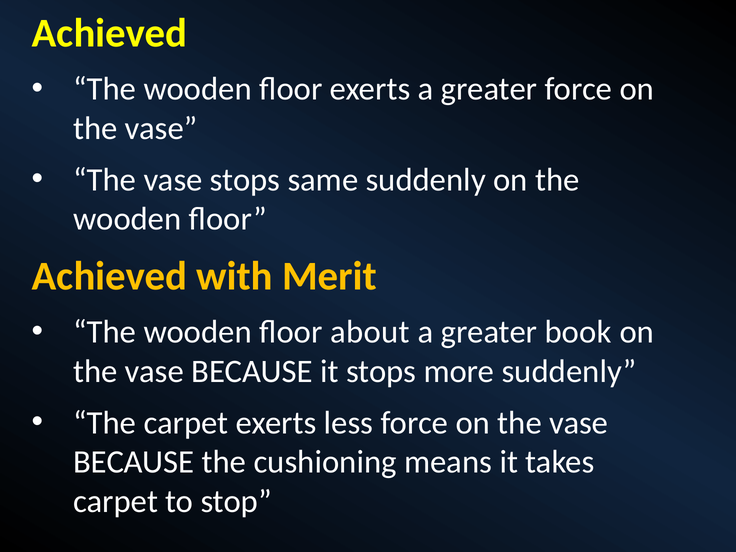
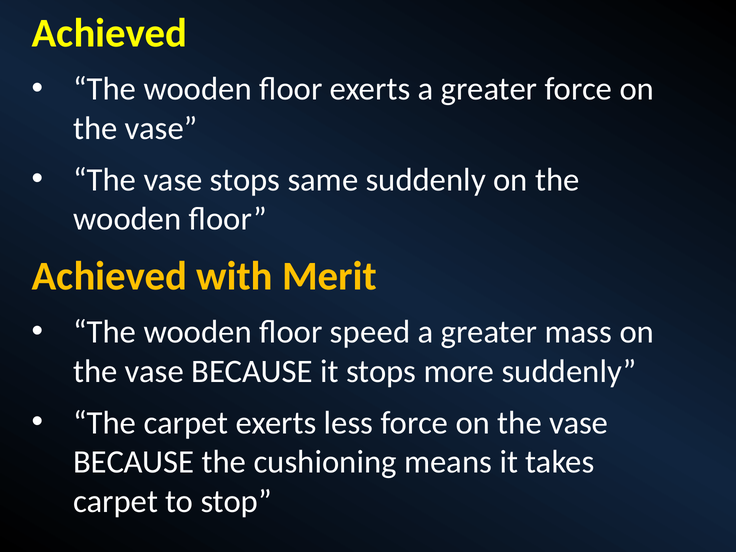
about: about -> speed
book: book -> mass
